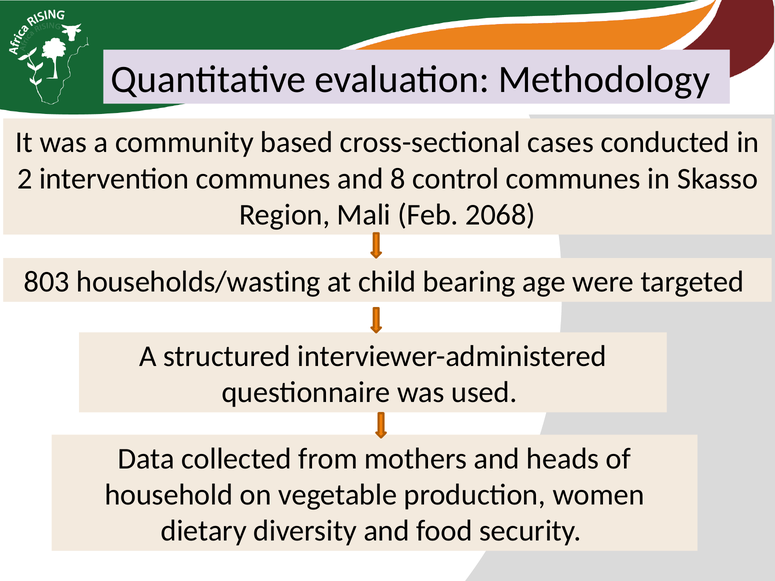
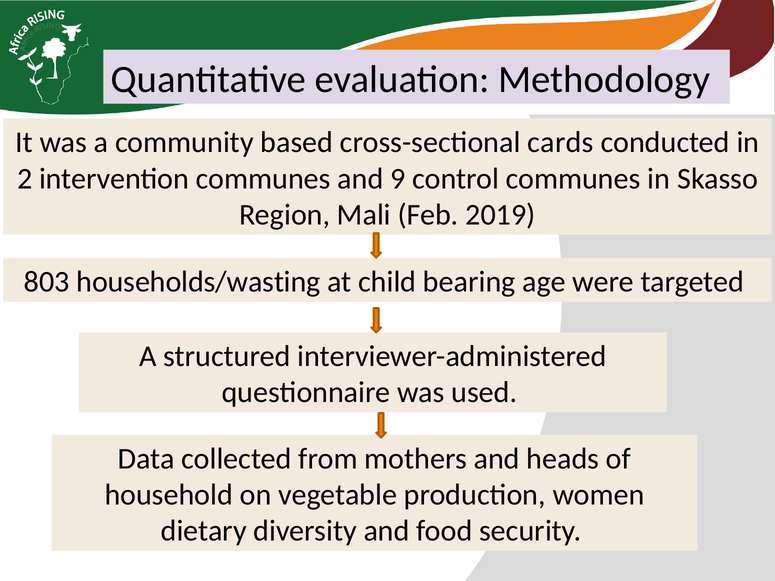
cases: cases -> cards
8: 8 -> 9
2068: 2068 -> 2019
